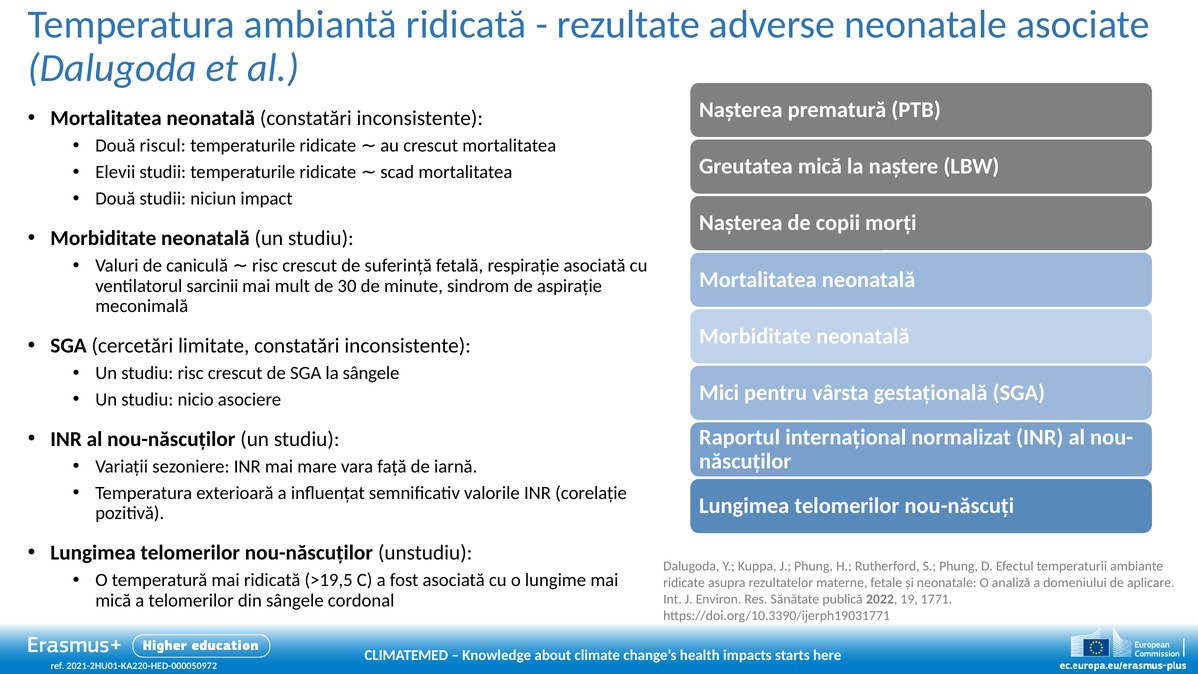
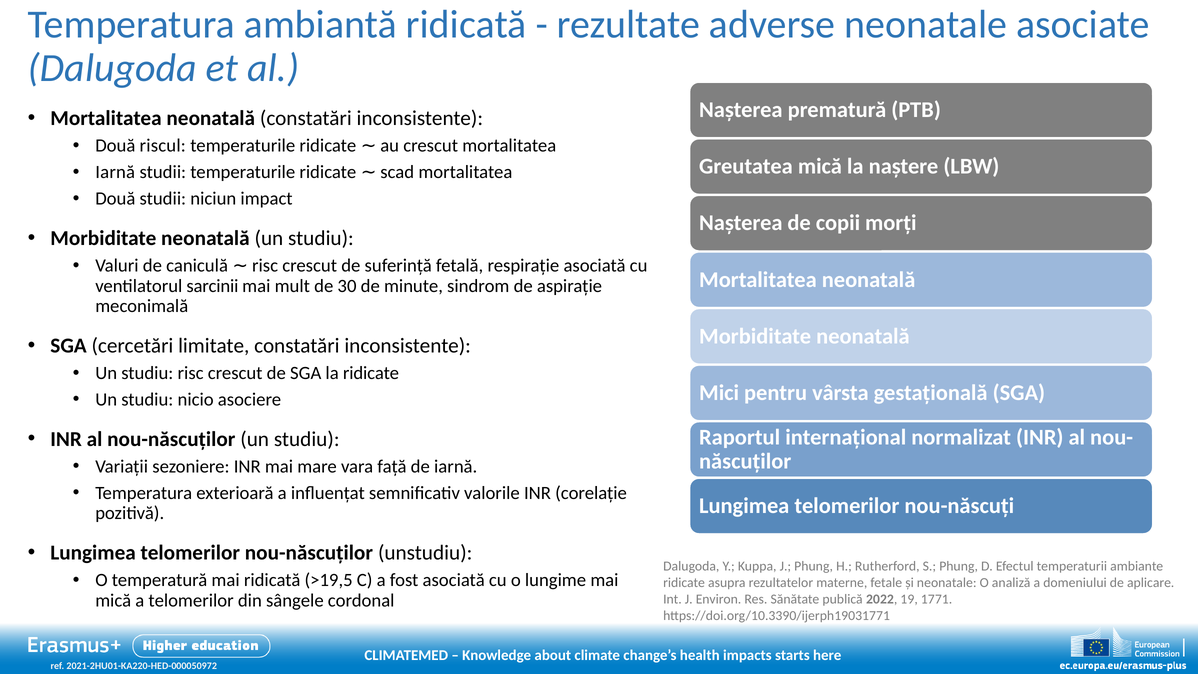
Elevii at (115, 172): Elevii -> Iarnă
la sângele: sângele -> ridicate
